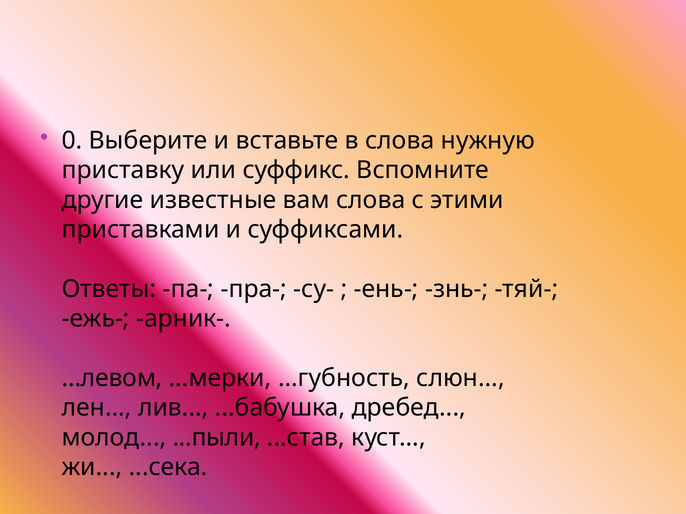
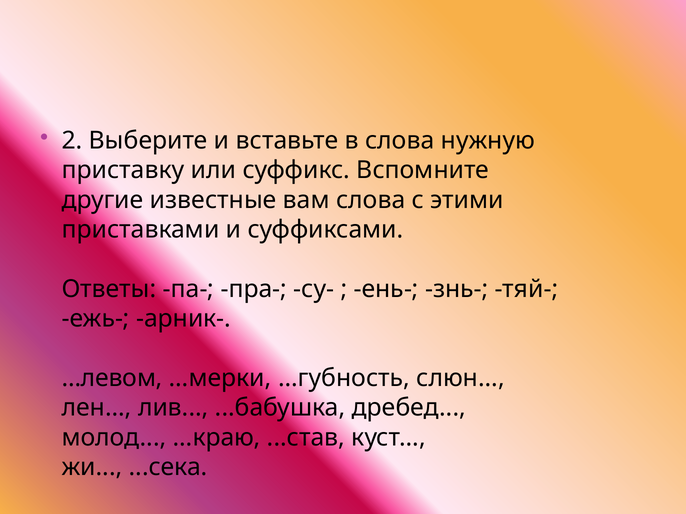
0: 0 -> 2
...пыли: ...пыли -> ...краю
